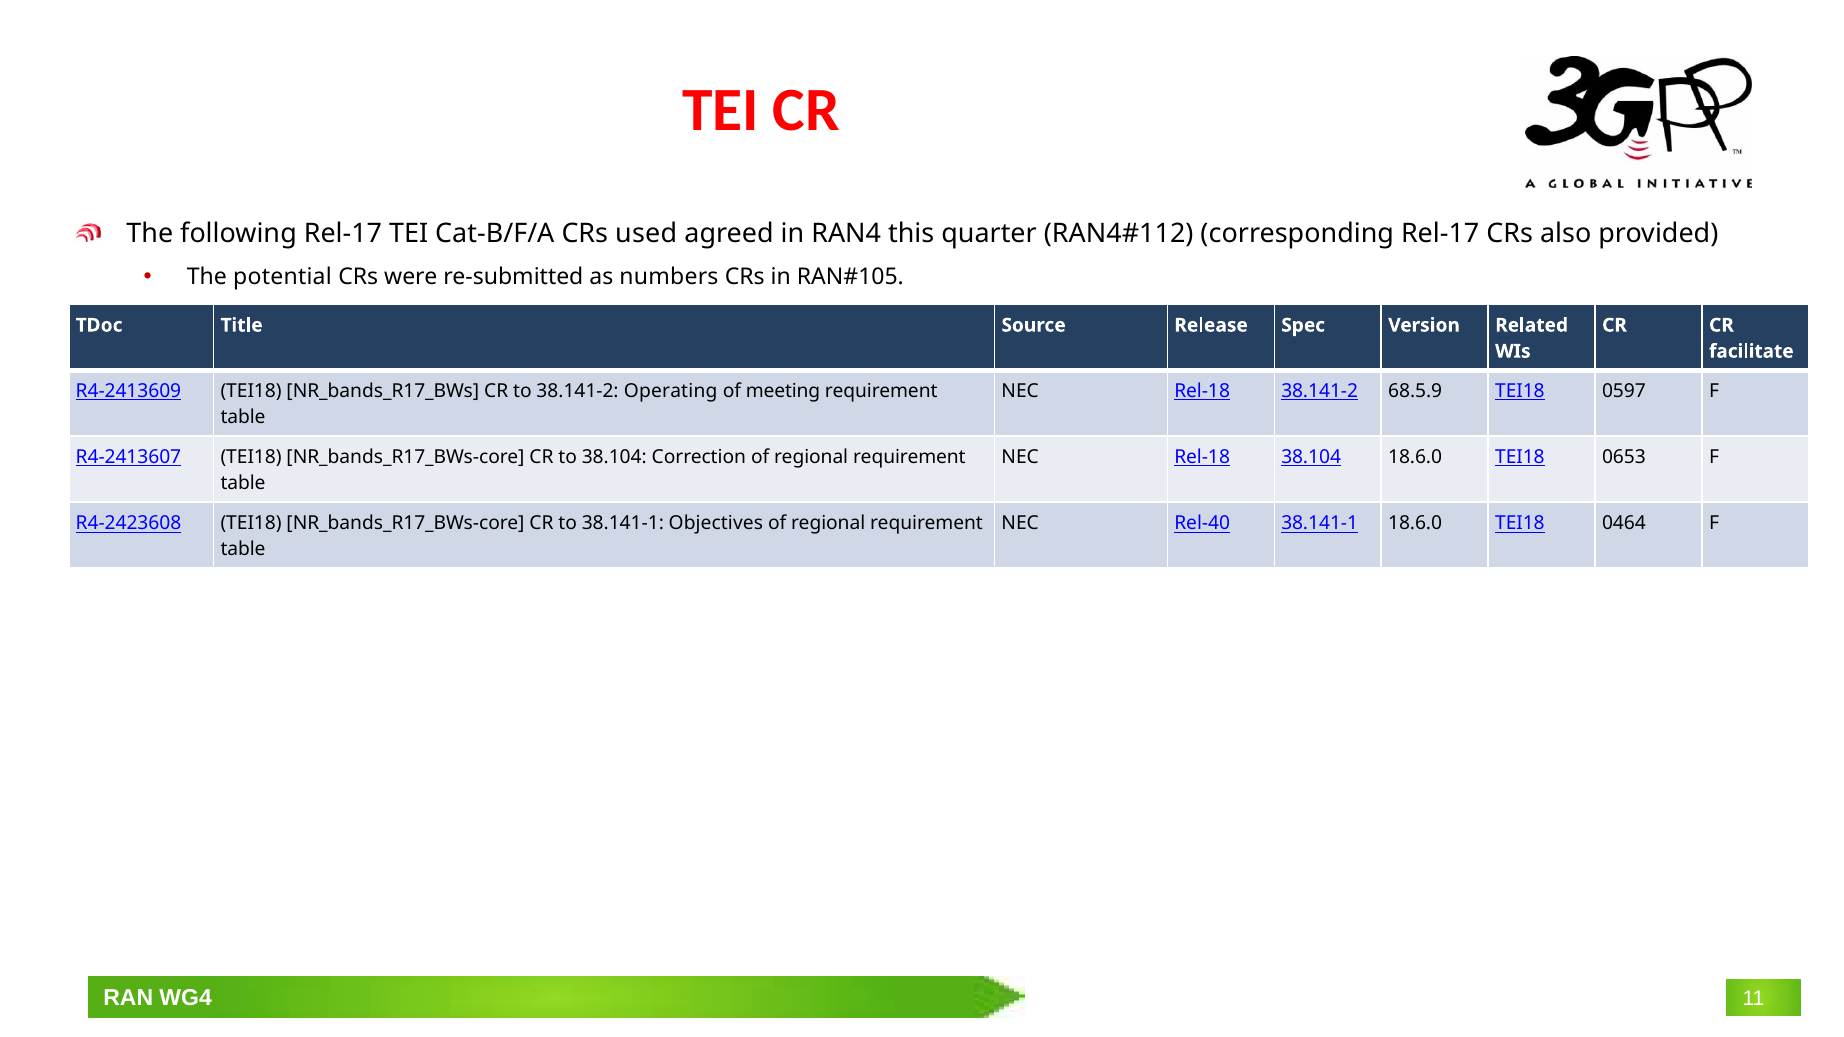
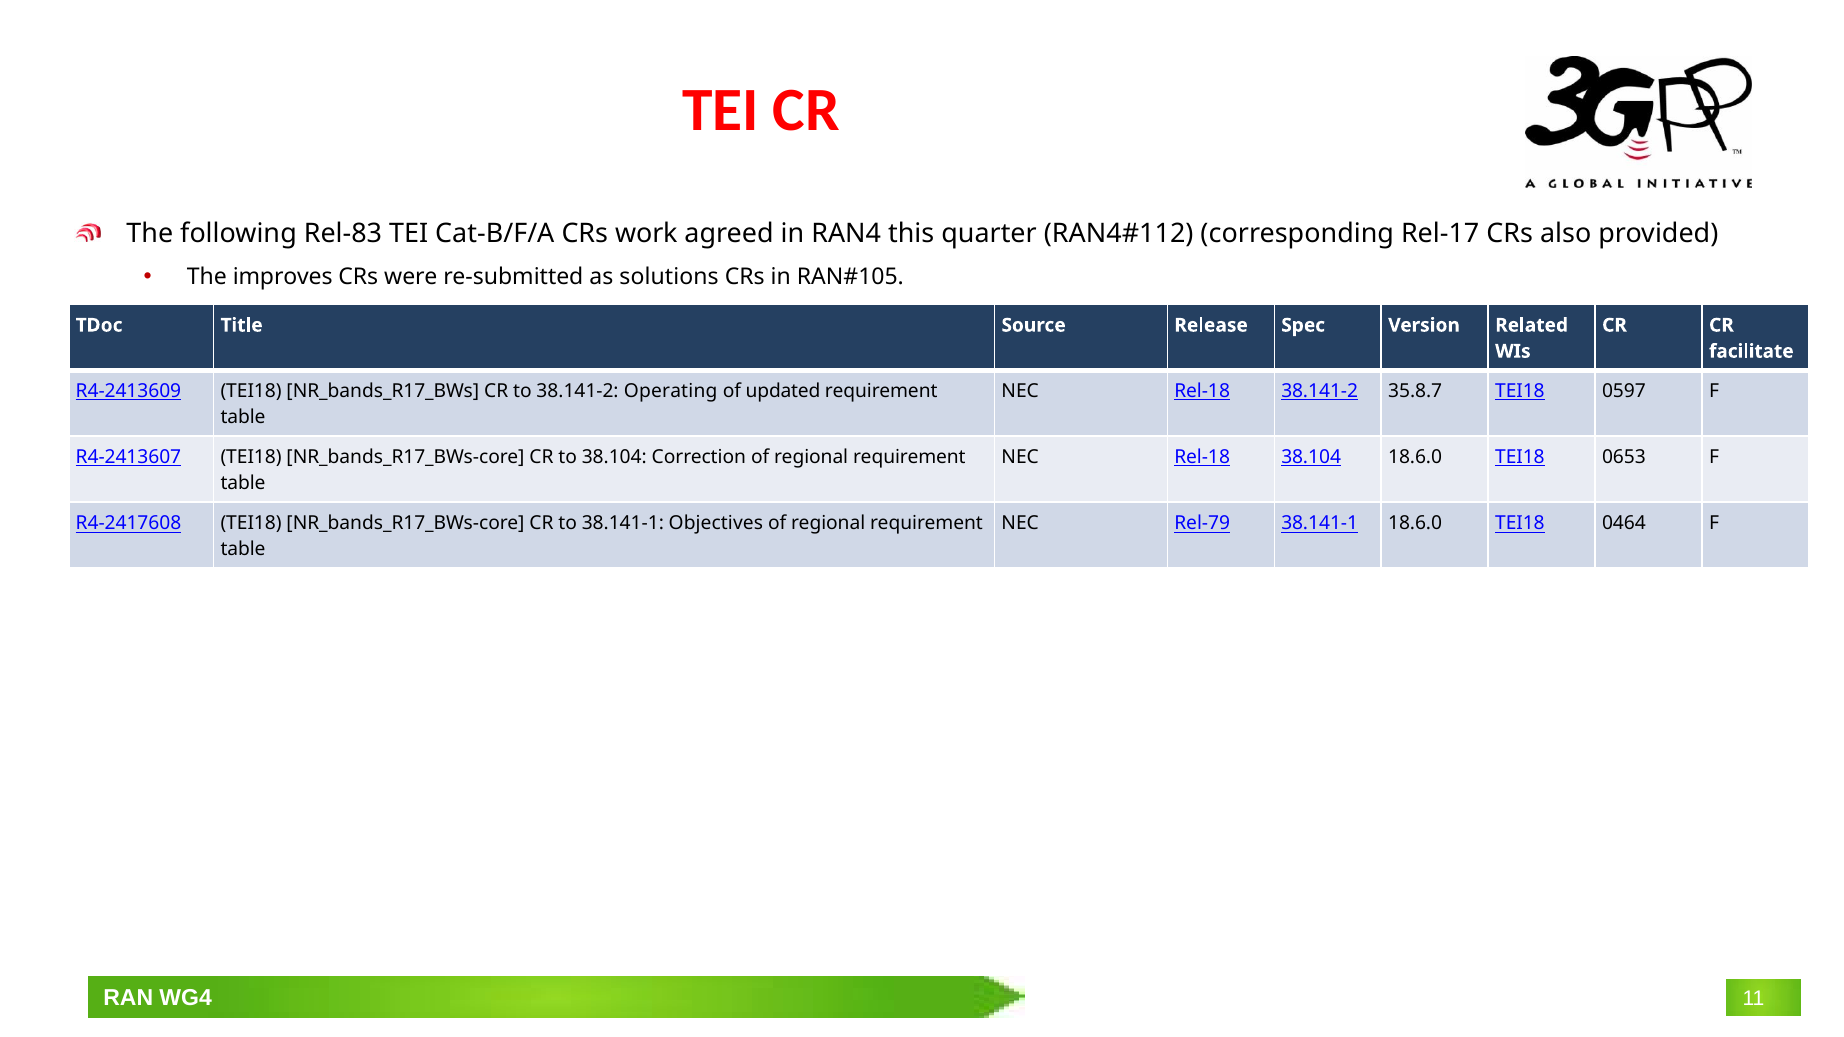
following Rel-17: Rel-17 -> Rel-83
used: used -> work
potential: potential -> improves
numbers: numbers -> solutions
meeting: meeting -> updated
68.5.9: 68.5.9 -> 35.8.7
R4-2423608: R4-2423608 -> R4-2417608
Rel-40: Rel-40 -> Rel-79
